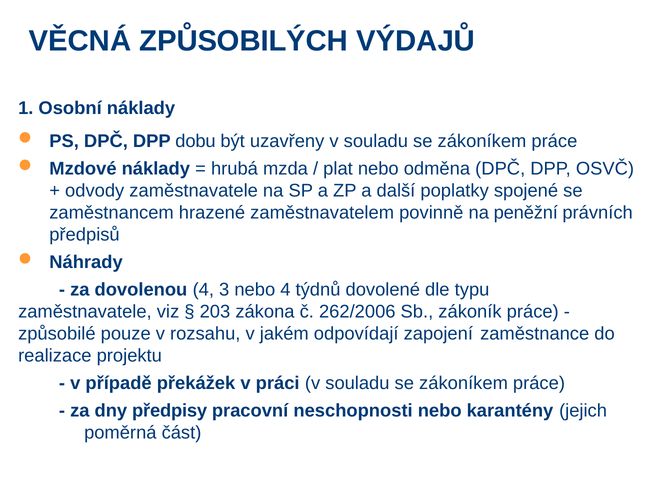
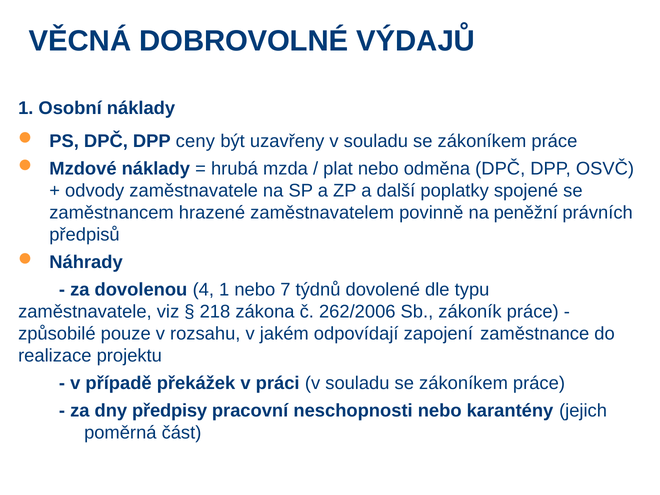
ZPŮSOBILÝCH: ZPŮSOBILÝCH -> DOBROVOLNÉ
dobu: dobu -> ceny
4 3: 3 -> 1
nebo 4: 4 -> 7
203: 203 -> 218
